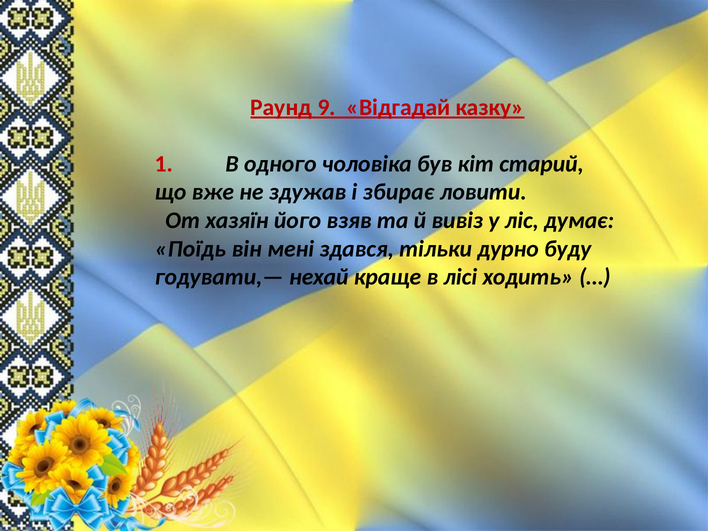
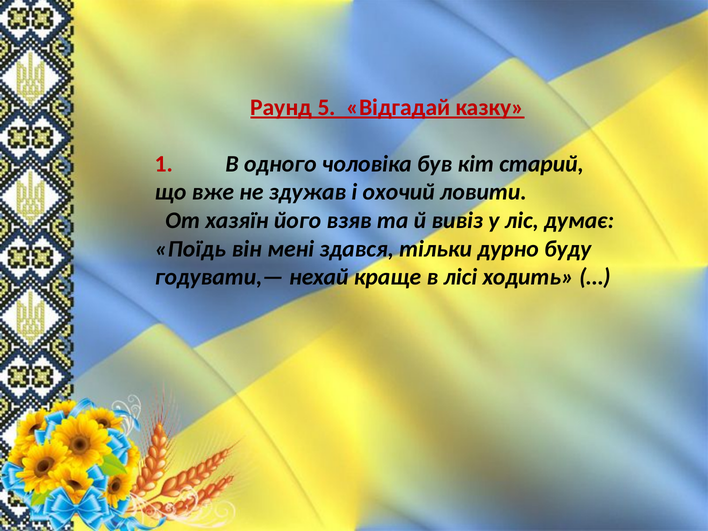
9: 9 -> 5
збирає: збирає -> охочий
